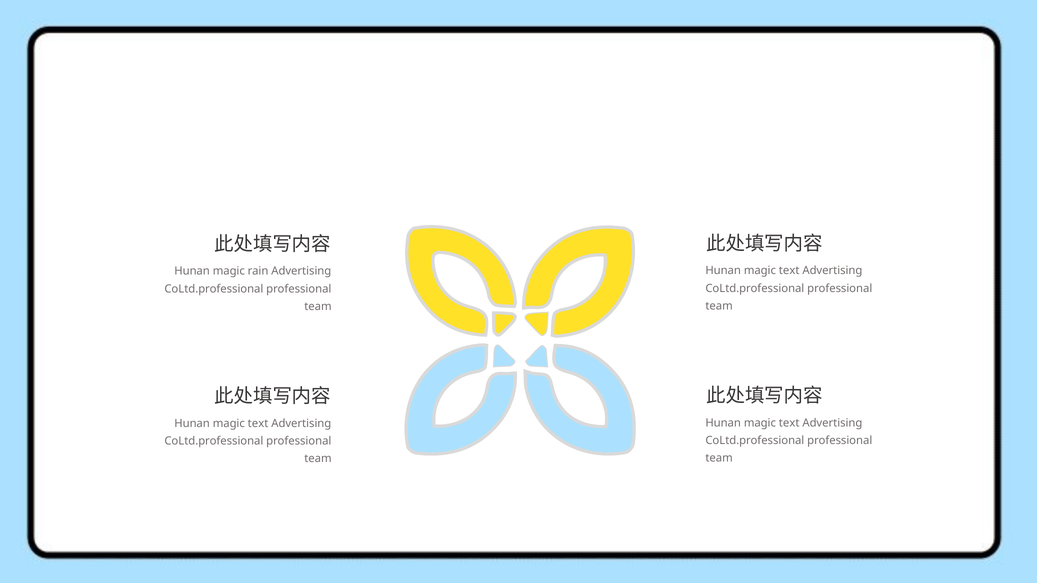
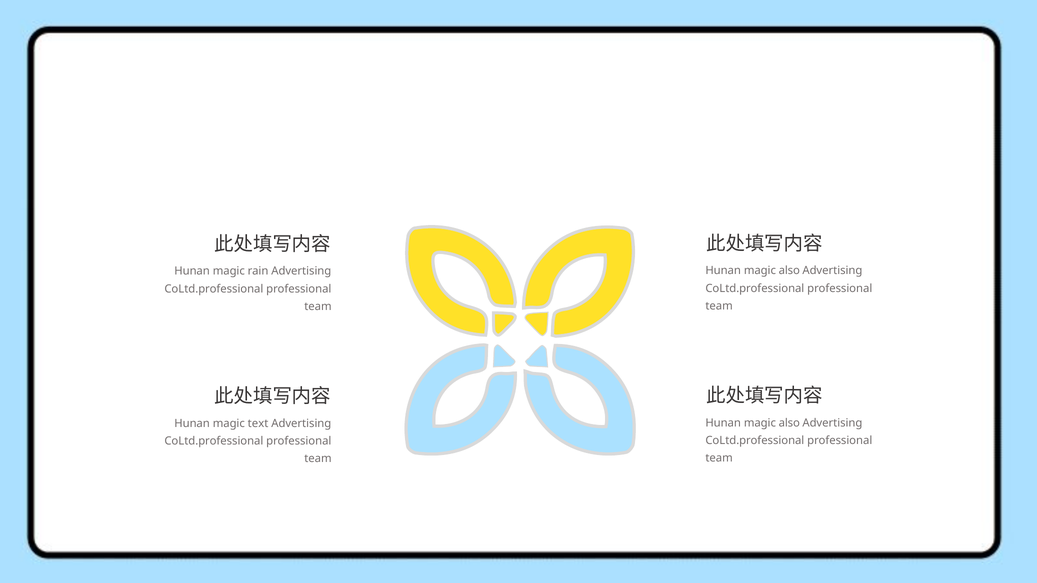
text at (789, 271): text -> also
text at (789, 423): text -> also
